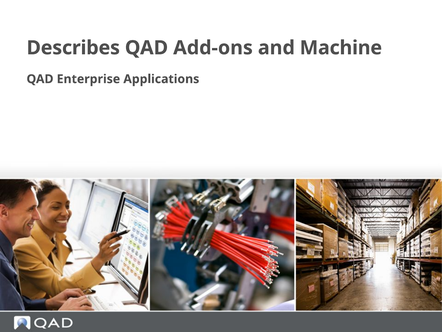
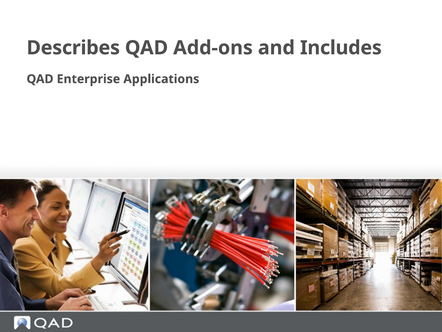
Machine: Machine -> Includes
